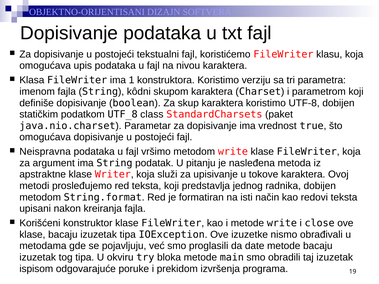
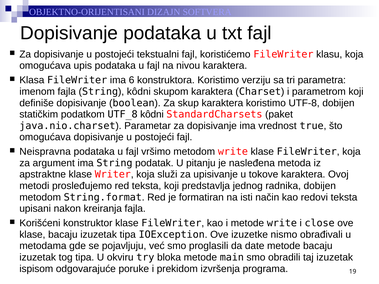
1: 1 -> 6
UTF_8 class: class -> kôdni
